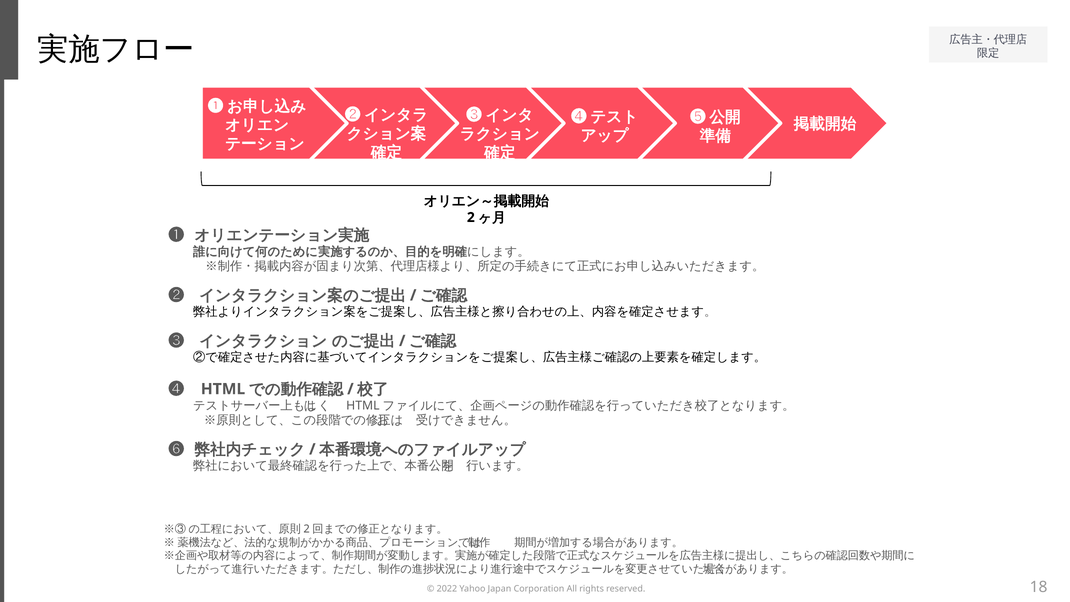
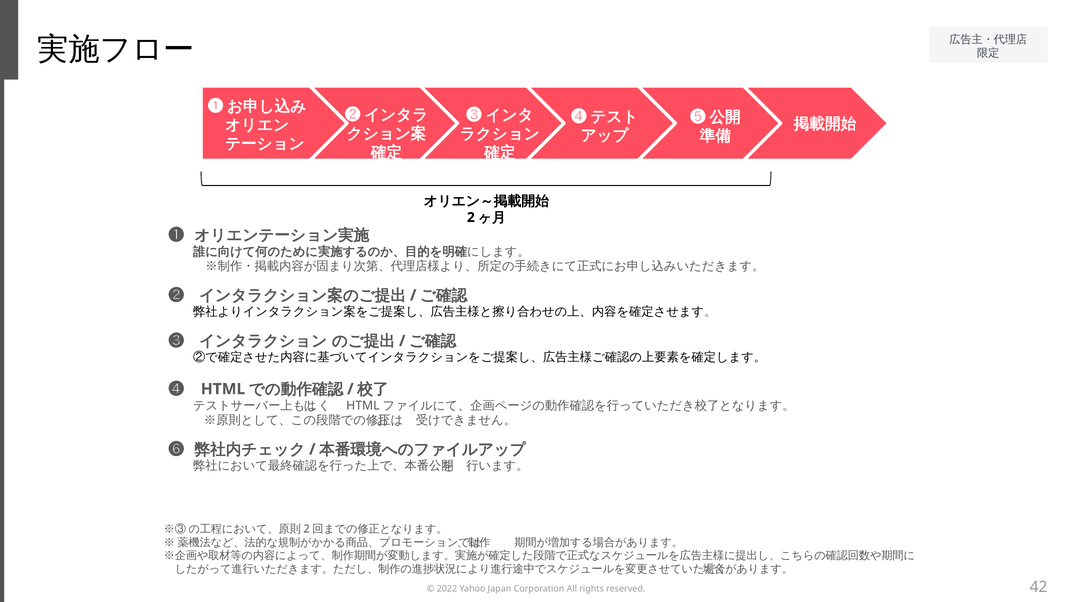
18: 18 -> 42
